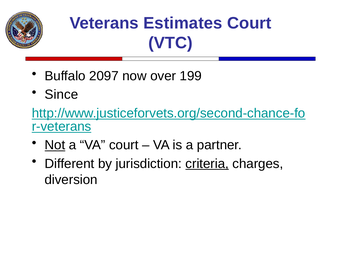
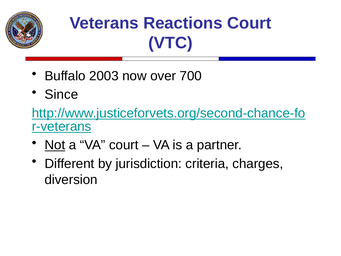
Estimates: Estimates -> Reactions
2097: 2097 -> 2003
199: 199 -> 700
criteria underline: present -> none
